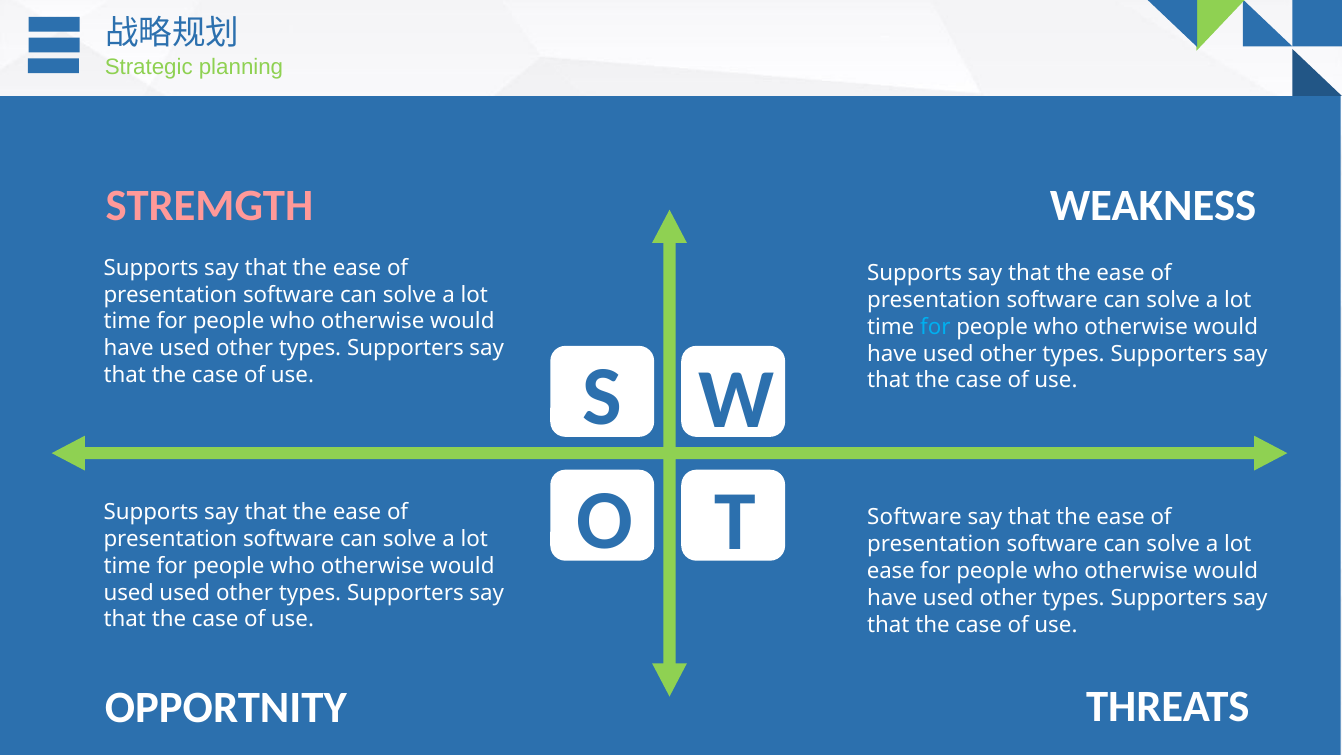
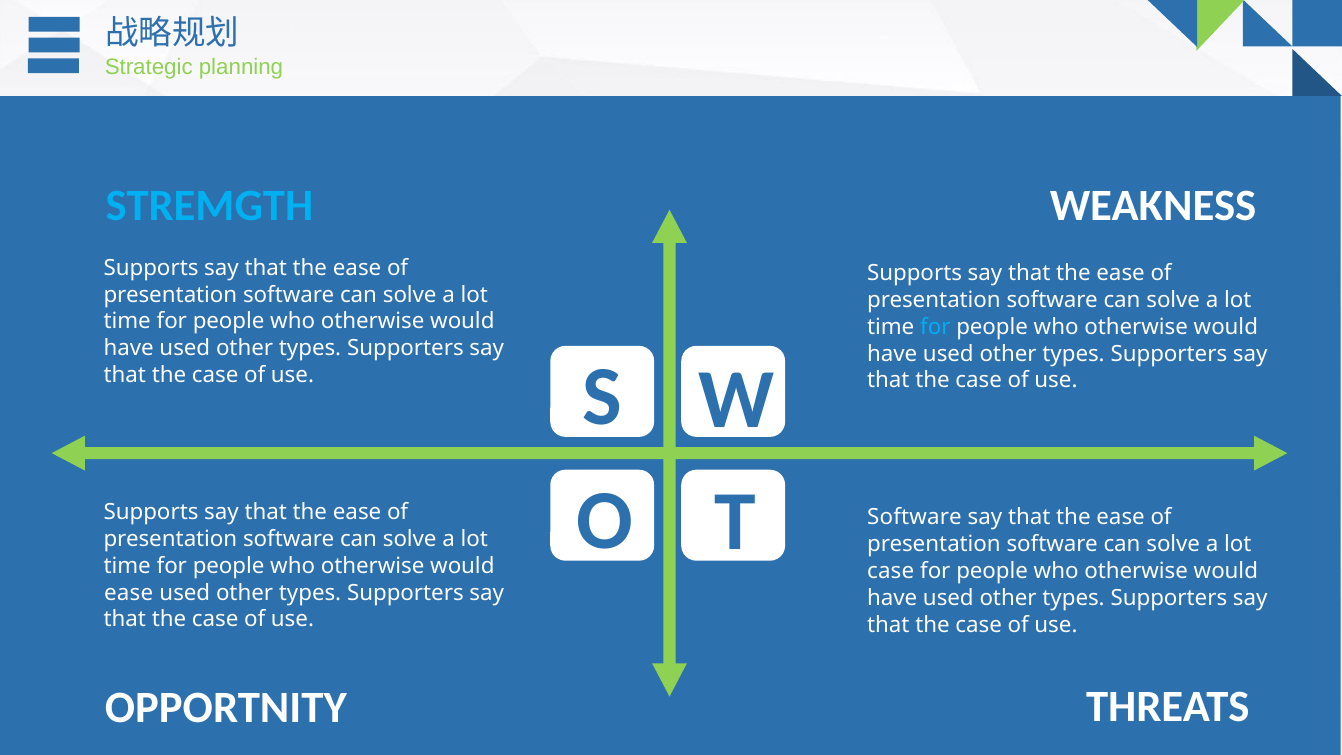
STREMGTH colour: pink -> light blue
ease at (891, 571): ease -> case
used at (129, 593): used -> ease
